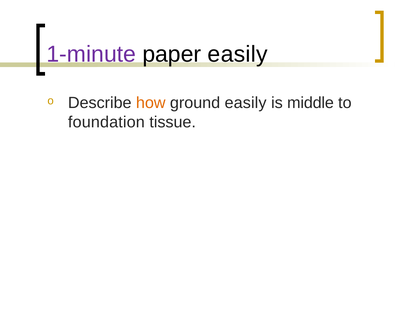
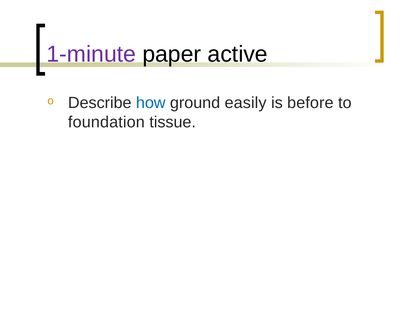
paper easily: easily -> active
how colour: orange -> blue
middle: middle -> before
